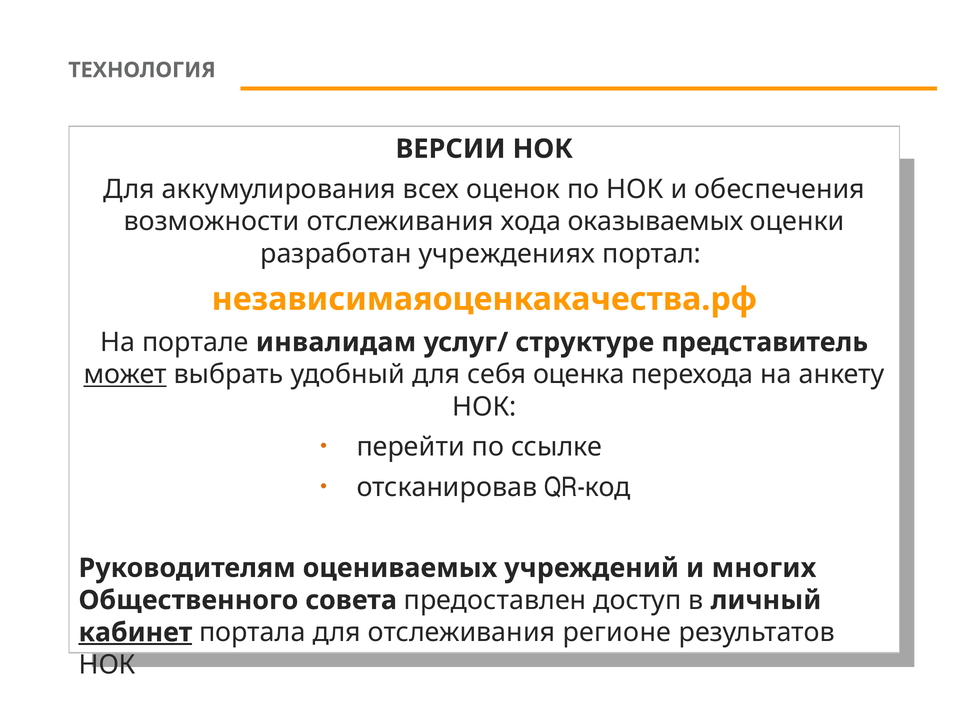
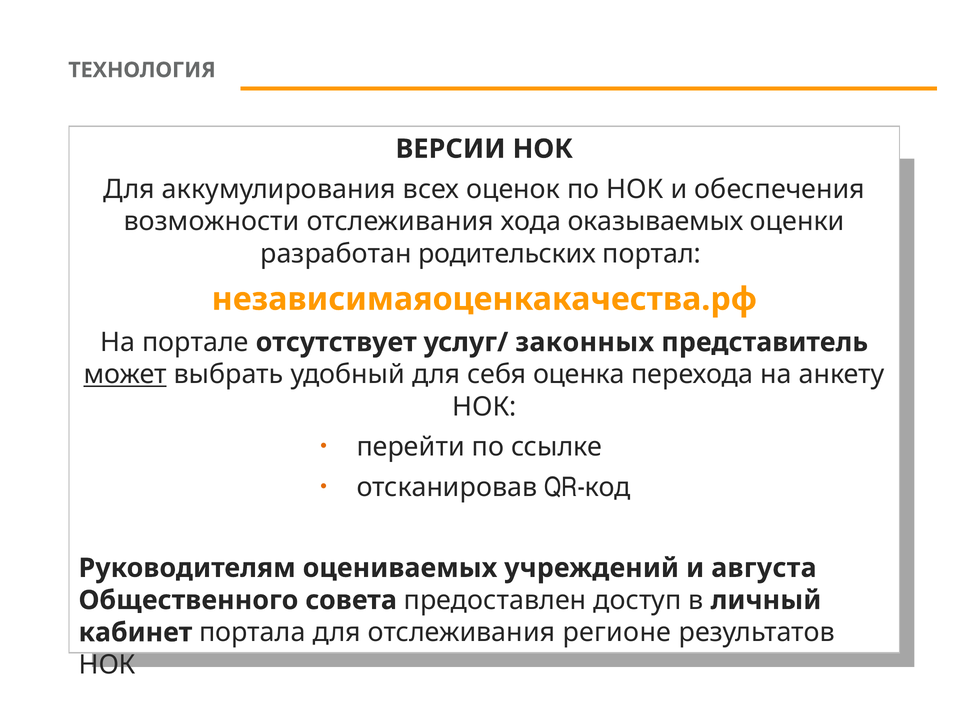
учреждениях: учреждениях -> родительских
инвалидам: инвалидам -> отсутствует
структуре: структуре -> законных
многих: многих -> августа
кабинет underline: present -> none
